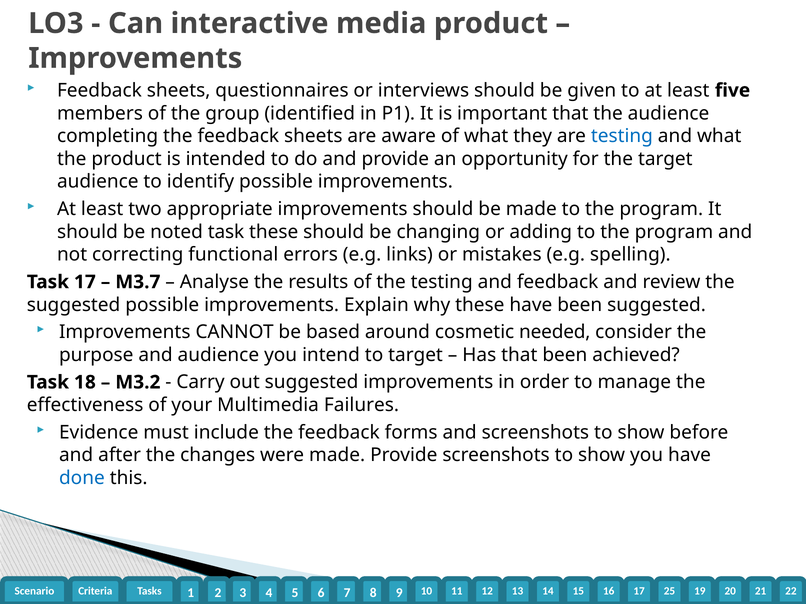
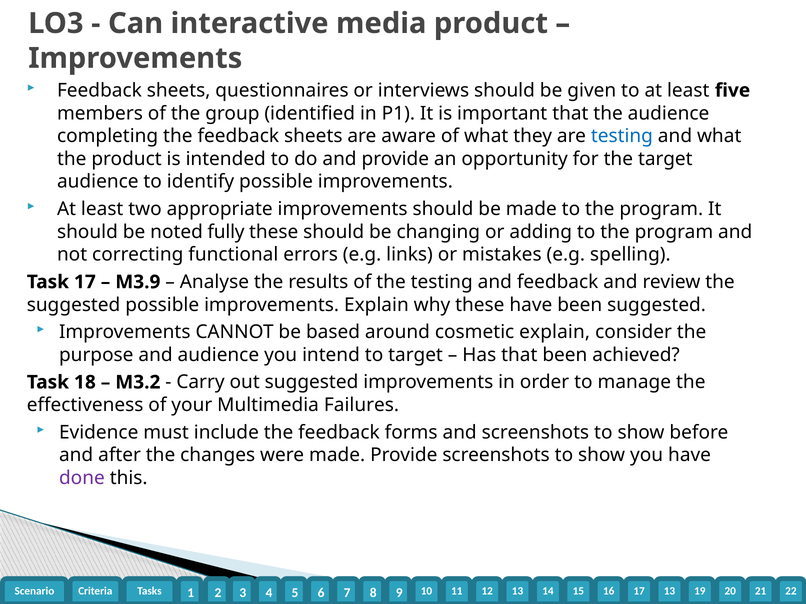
noted task: task -> fully
M3.7: M3.7 -> M3.9
cosmetic needed: needed -> explain
done colour: blue -> purple
17 25: 25 -> 13
